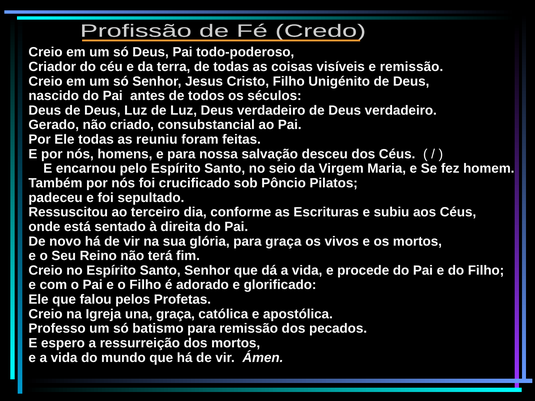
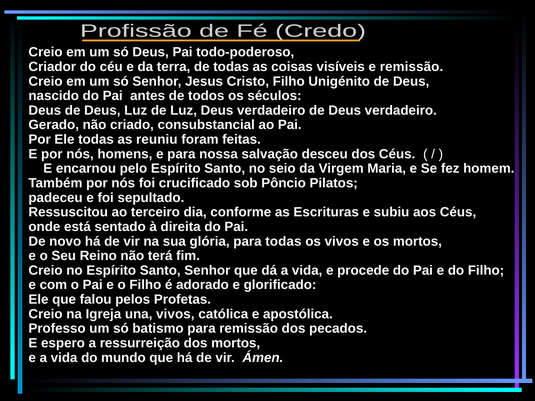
para graça: graça -> todas
una graça: graça -> vivos
